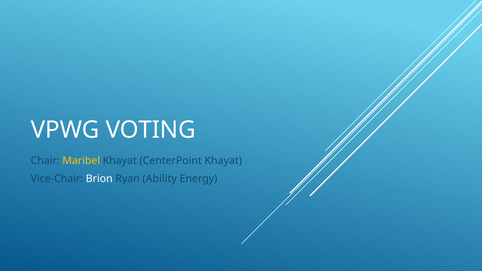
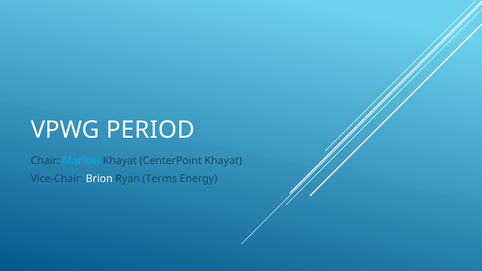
VOTING: VOTING -> PERIOD
Maribel colour: yellow -> light blue
Ability: Ability -> Terms
